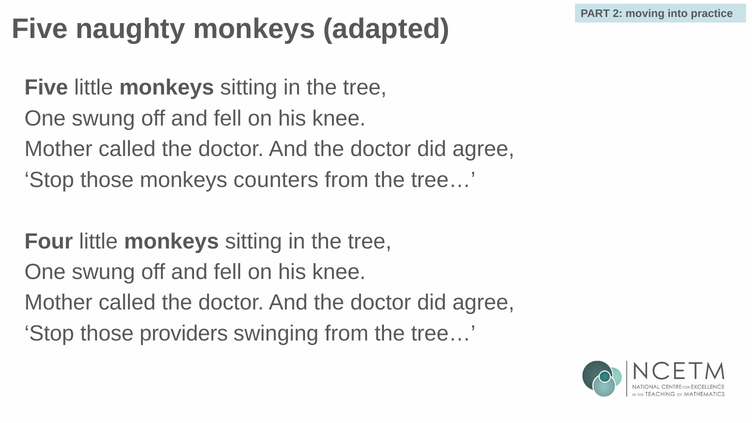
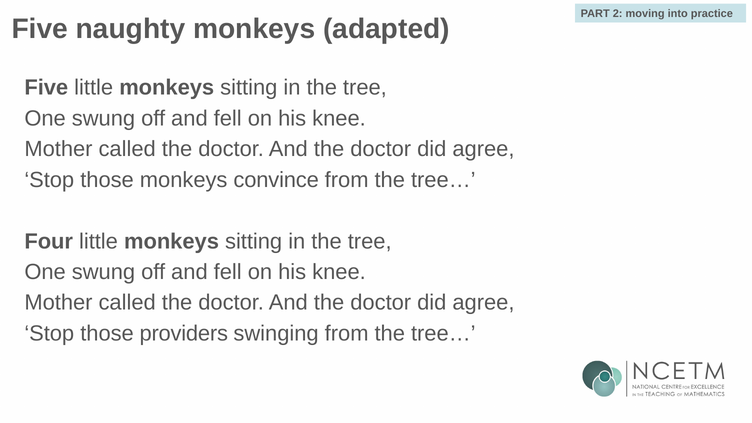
counters: counters -> convince
